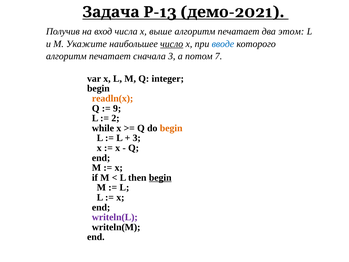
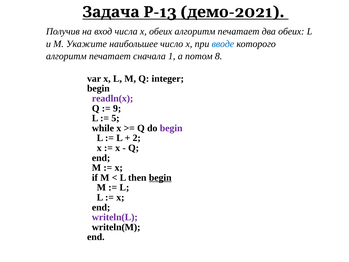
x выше: выше -> обеих
два этом: этом -> обеих
число underline: present -> none
сначала 3: 3 -> 1
7: 7 -> 8
readln(x colour: orange -> purple
2: 2 -> 5
begin at (171, 128) colour: orange -> purple
3 at (137, 138): 3 -> 2
